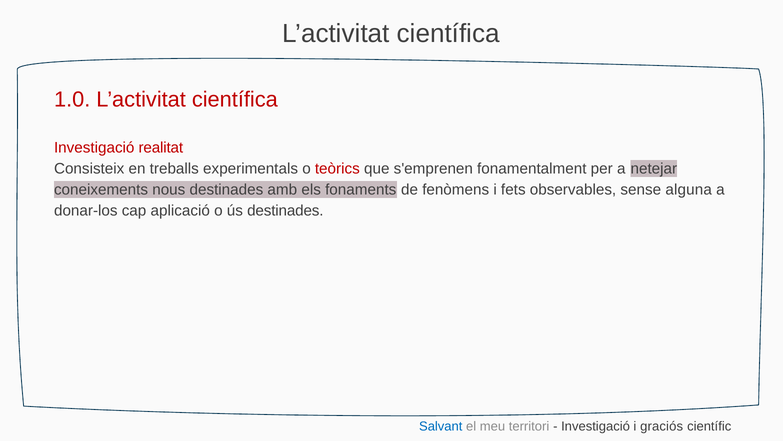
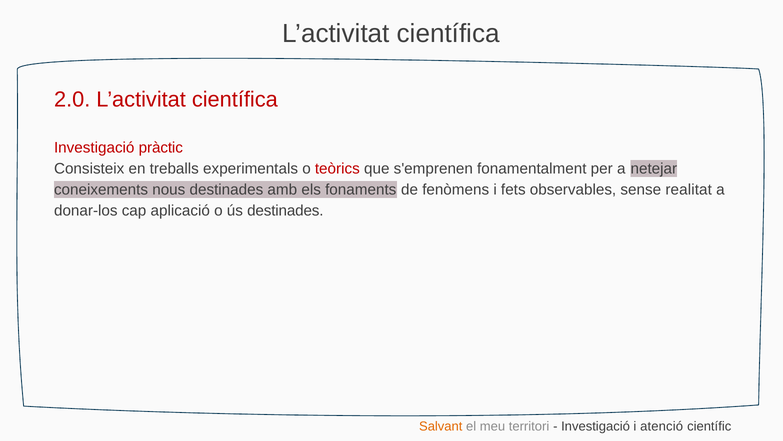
1.0: 1.0 -> 2.0
realitat: realitat -> pràctic
alguna: alguna -> realitat
Salvant colour: blue -> orange
graciós: graciós -> atenció
